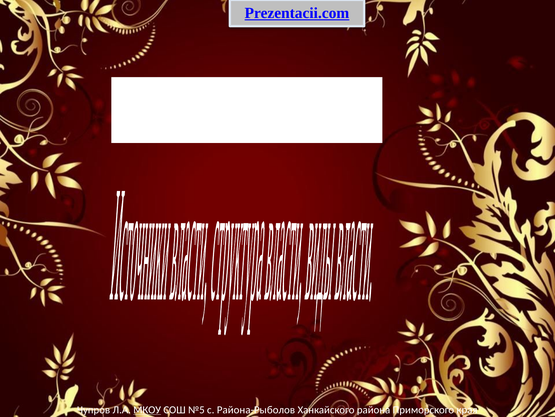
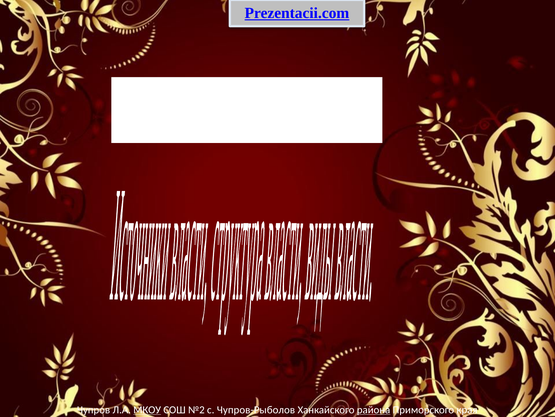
№5: №5 -> №2
Района-Рыболов: Района-Рыболов -> Чупров-Рыболов
района underline: none -> present
